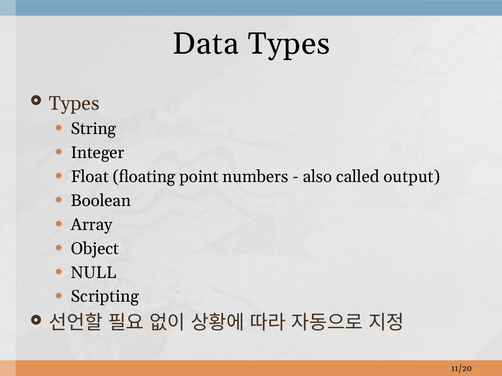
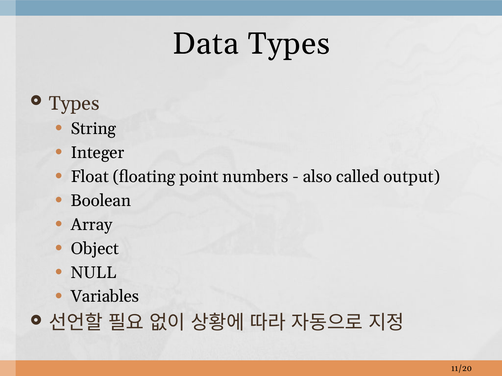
Scripting: Scripting -> Variables
